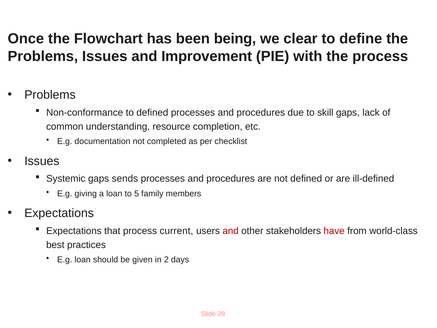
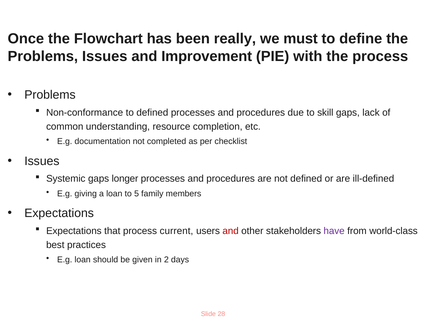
being: being -> really
clear: clear -> must
sends: sends -> longer
have colour: red -> purple
